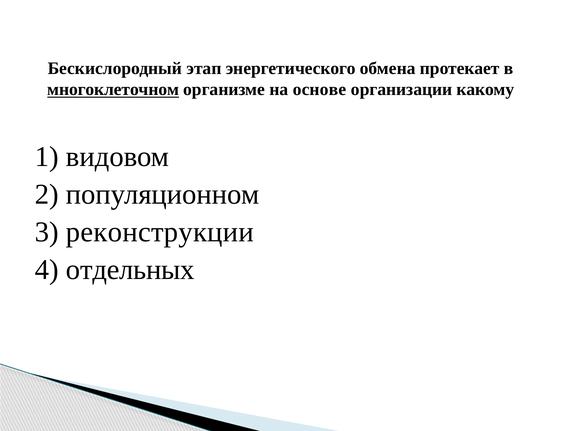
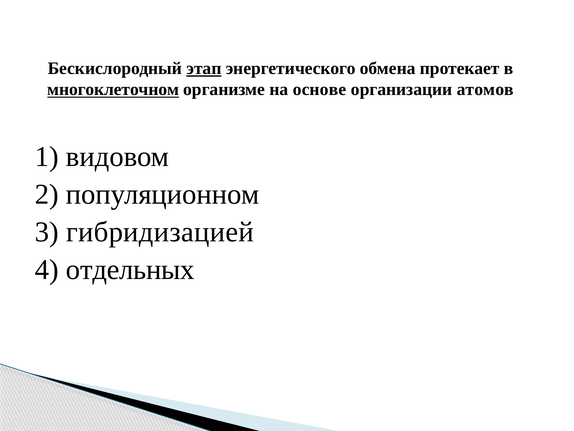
этап underline: none -> present
какому: какому -> атомов
реконструкции: реконструкции -> гибридизацией
